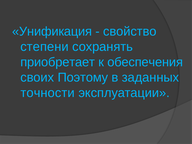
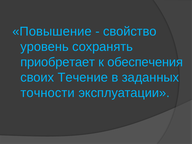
Унификация: Унификация -> Повышение
степени: степени -> уровень
Поэтому: Поэтому -> Течение
